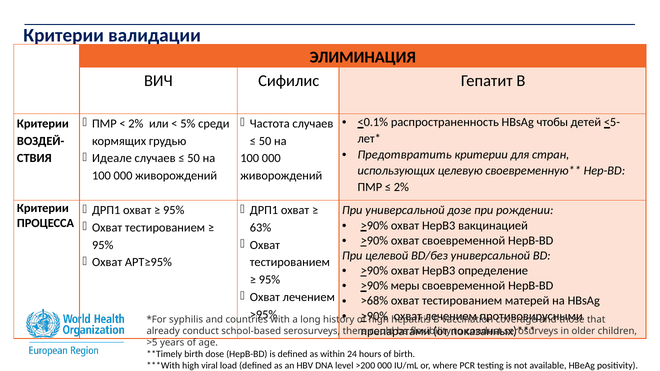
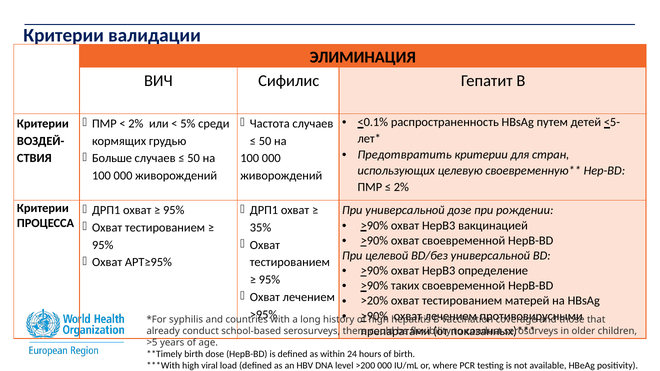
чтобы: чтобы -> путем
Идеале: Идеале -> Больше
63%: 63% -> 35%
меры: меры -> таких
>68%: >68% -> >20%
